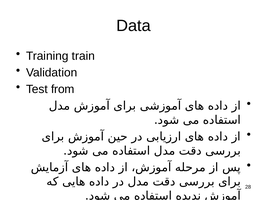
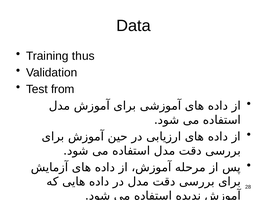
train: train -> thus
